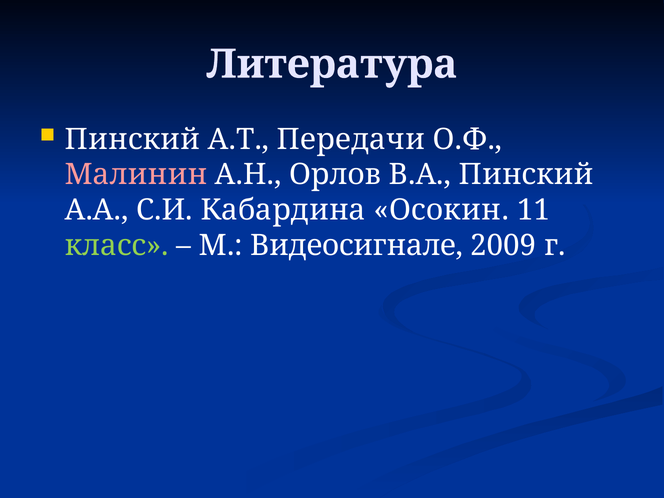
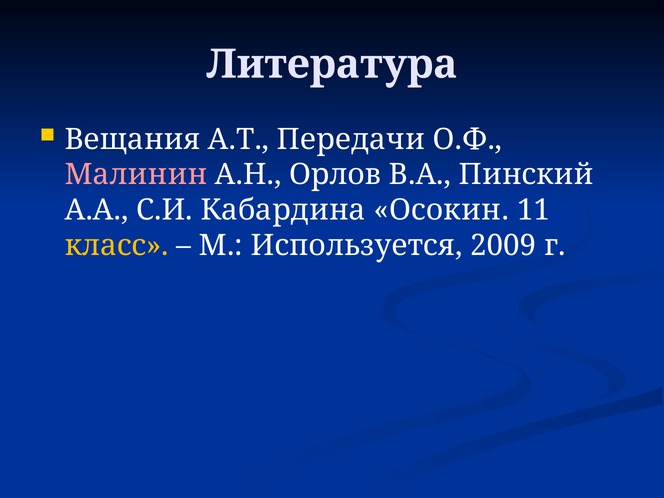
Пинский at (132, 139): Пинский -> Вещания
класс colour: light green -> yellow
Видеосигнале: Видеосигнале -> Используется
